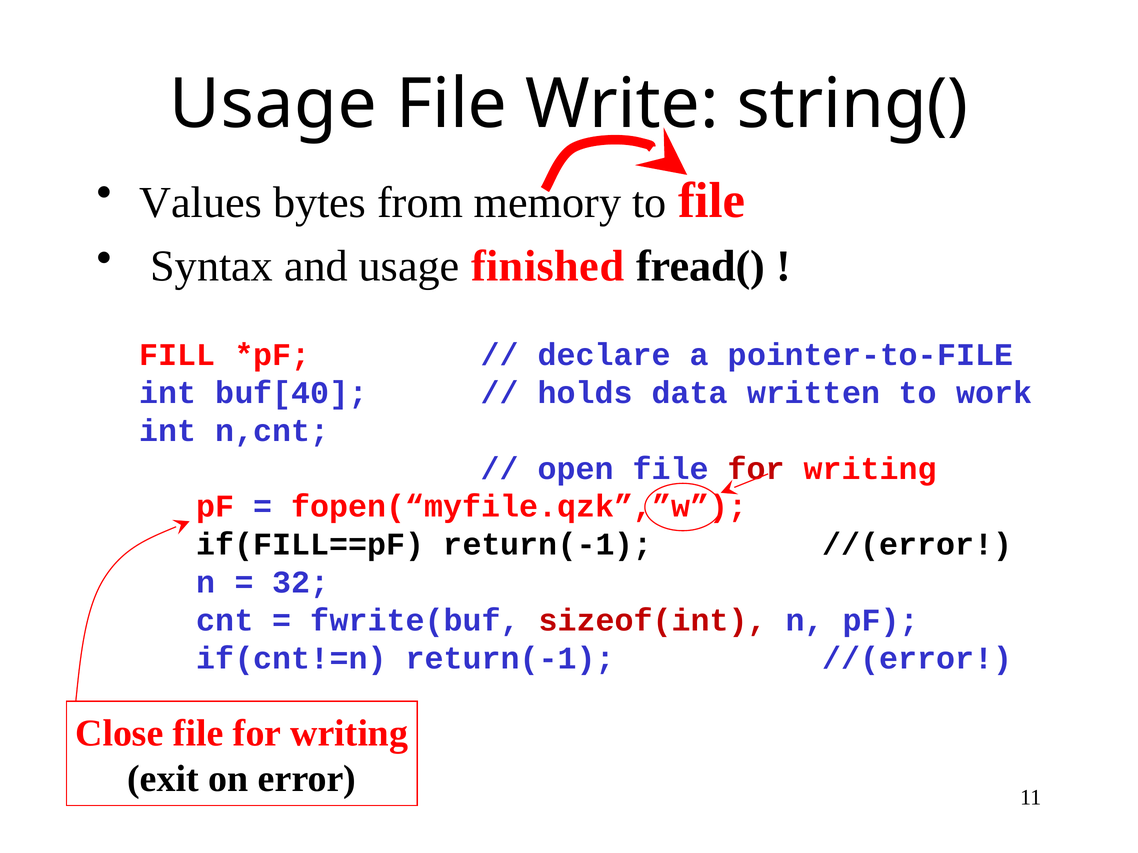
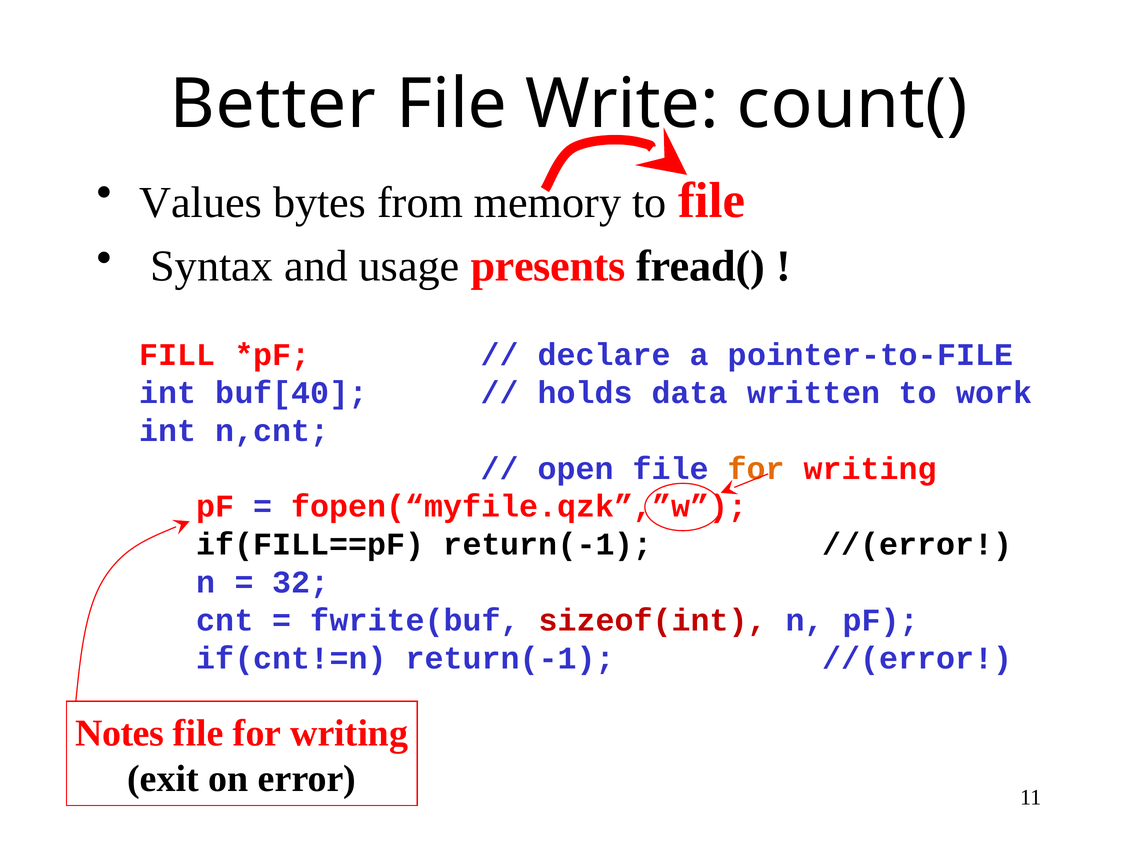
Usage at (273, 104): Usage -> Better
string(: string( -> count(
finished: finished -> presents
for at (756, 469) colour: red -> orange
Close: Close -> Notes
